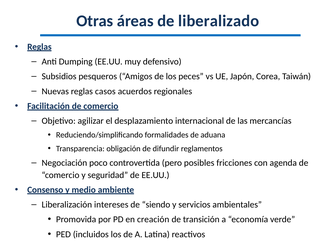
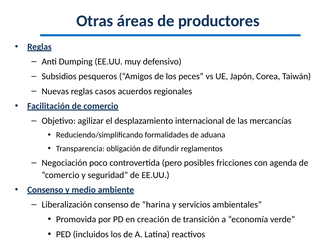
liberalizado: liberalizado -> productores
Liberalización intereses: intereses -> consenso
siendo: siendo -> harina
